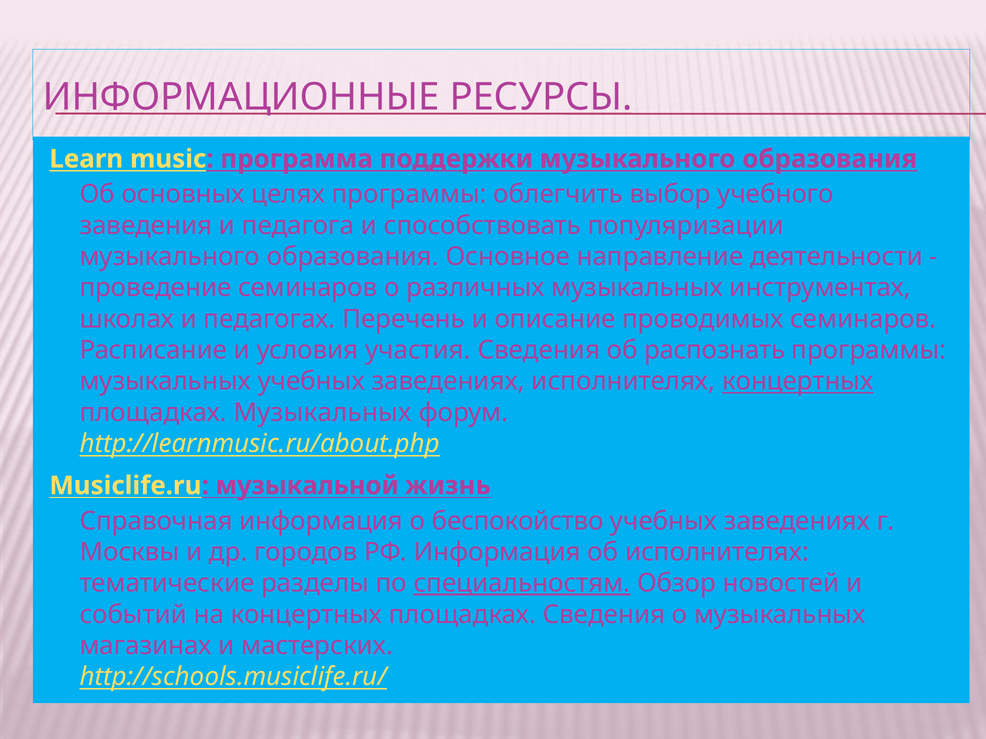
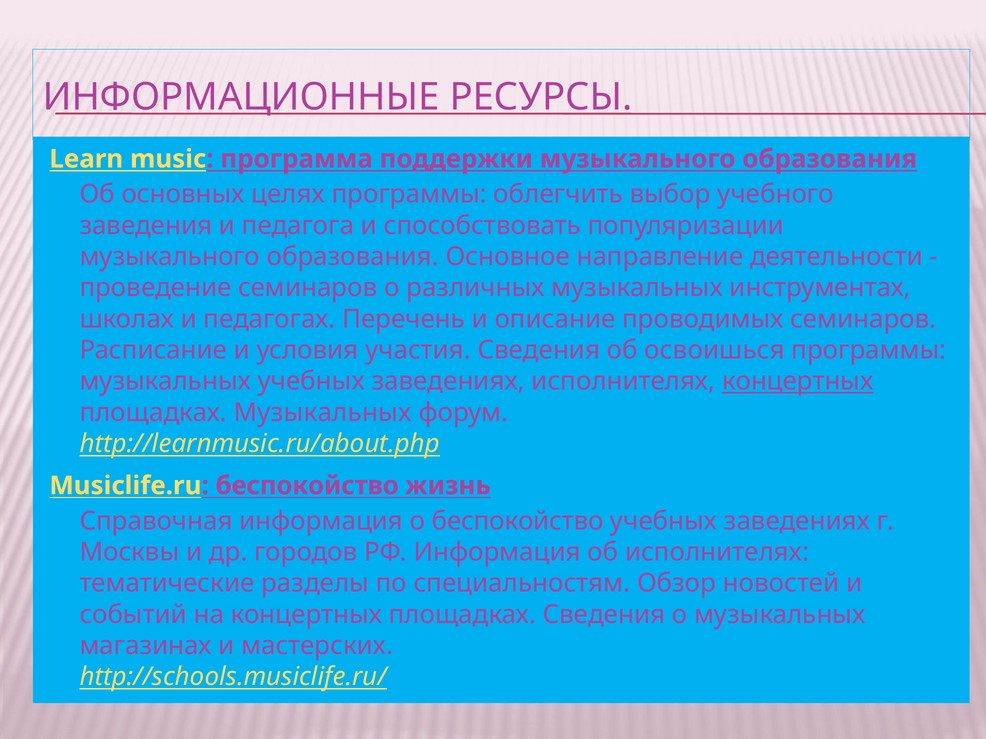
распознать: распознать -> освоишься
Musiclife.ru музыкальной: музыкальной -> беспокойство
специальностям underline: present -> none
